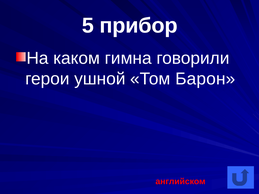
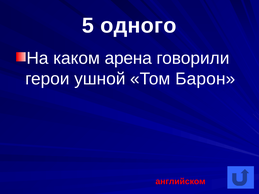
прибор: прибор -> одного
гимна: гимна -> арена
